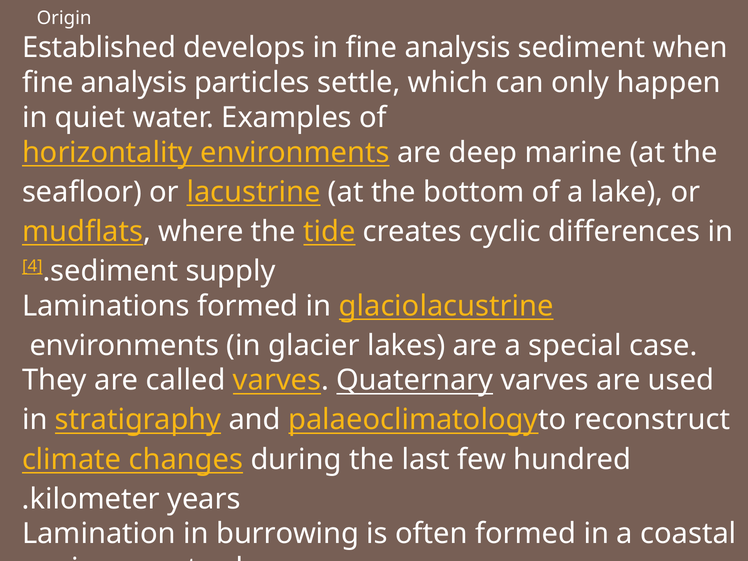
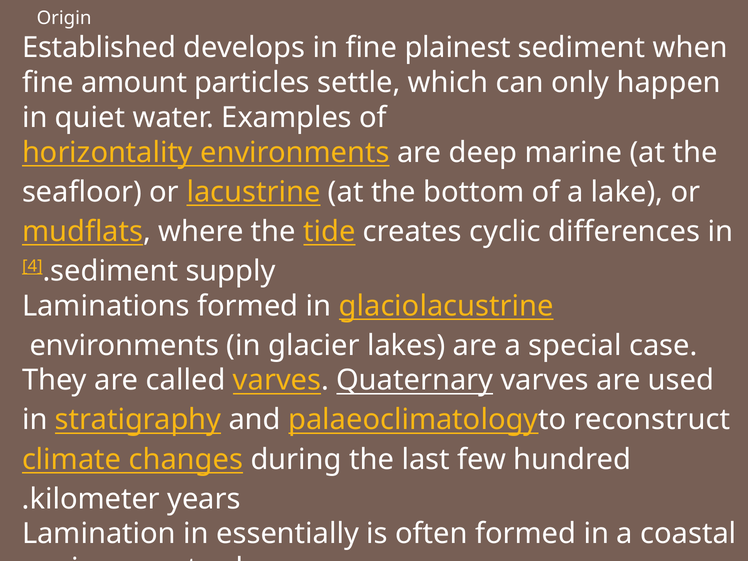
in fine analysis: analysis -> plainest
analysis at (134, 83): analysis -> amount
burrowing: burrowing -> essentially
